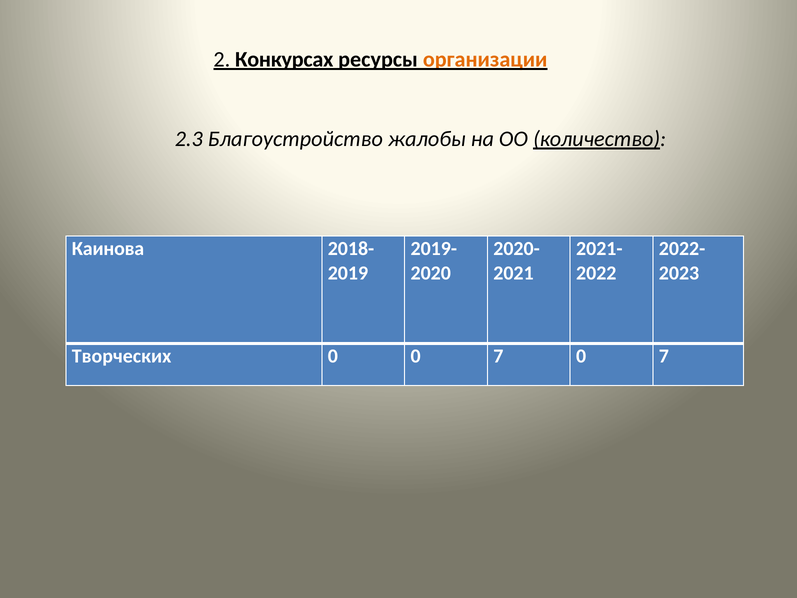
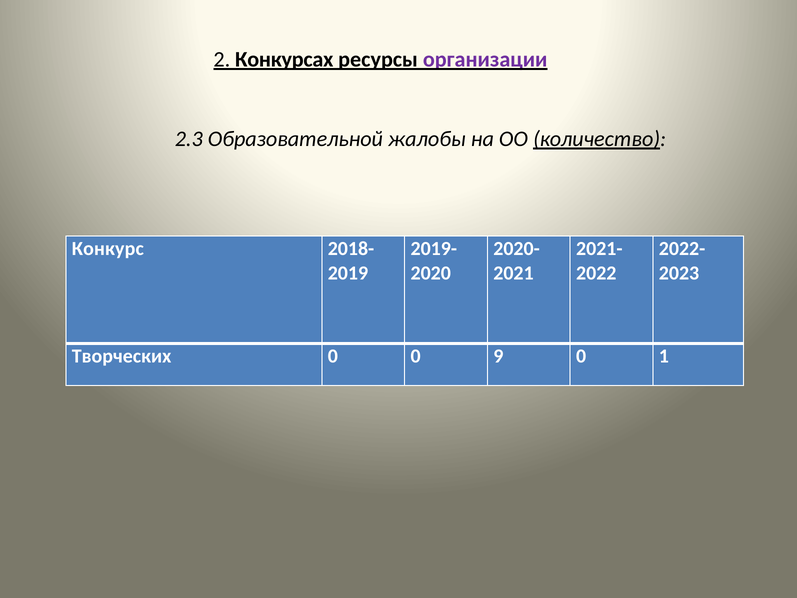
организации colour: orange -> purple
Благоустройство: Благоустройство -> Образовательной
Каинова: Каинова -> Конкурс
0 0 7: 7 -> 9
7 at (664, 356): 7 -> 1
